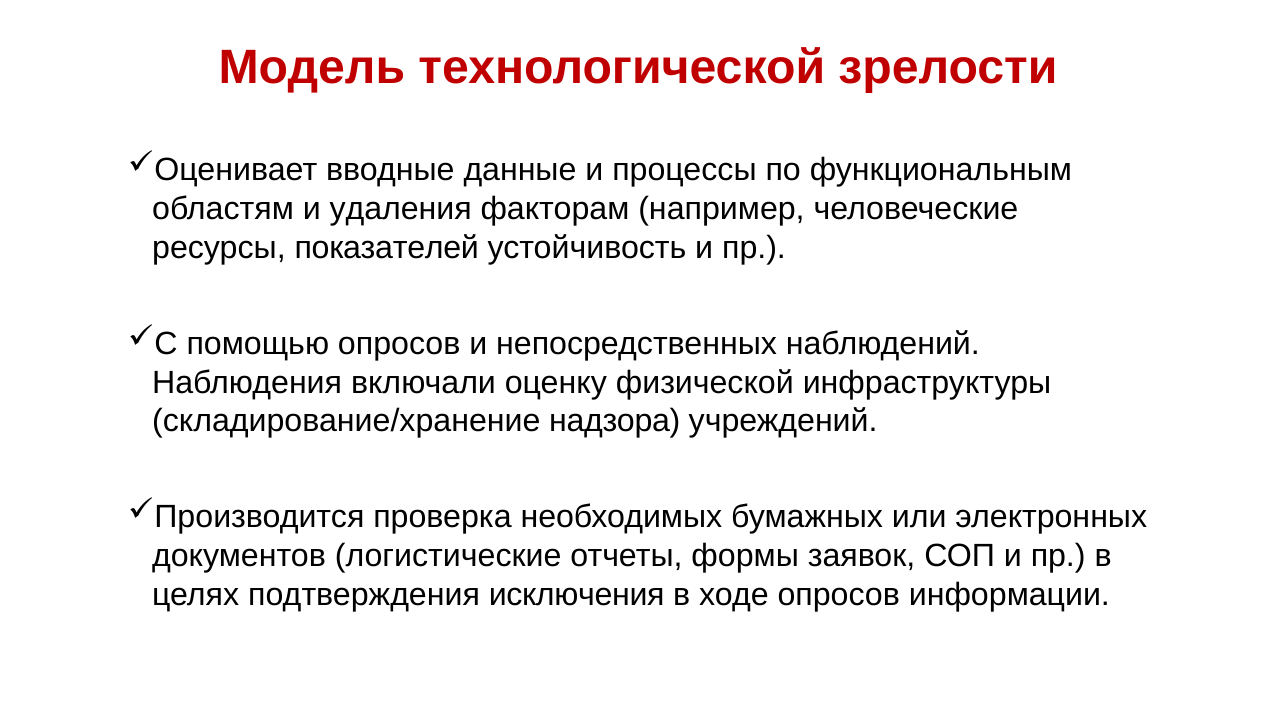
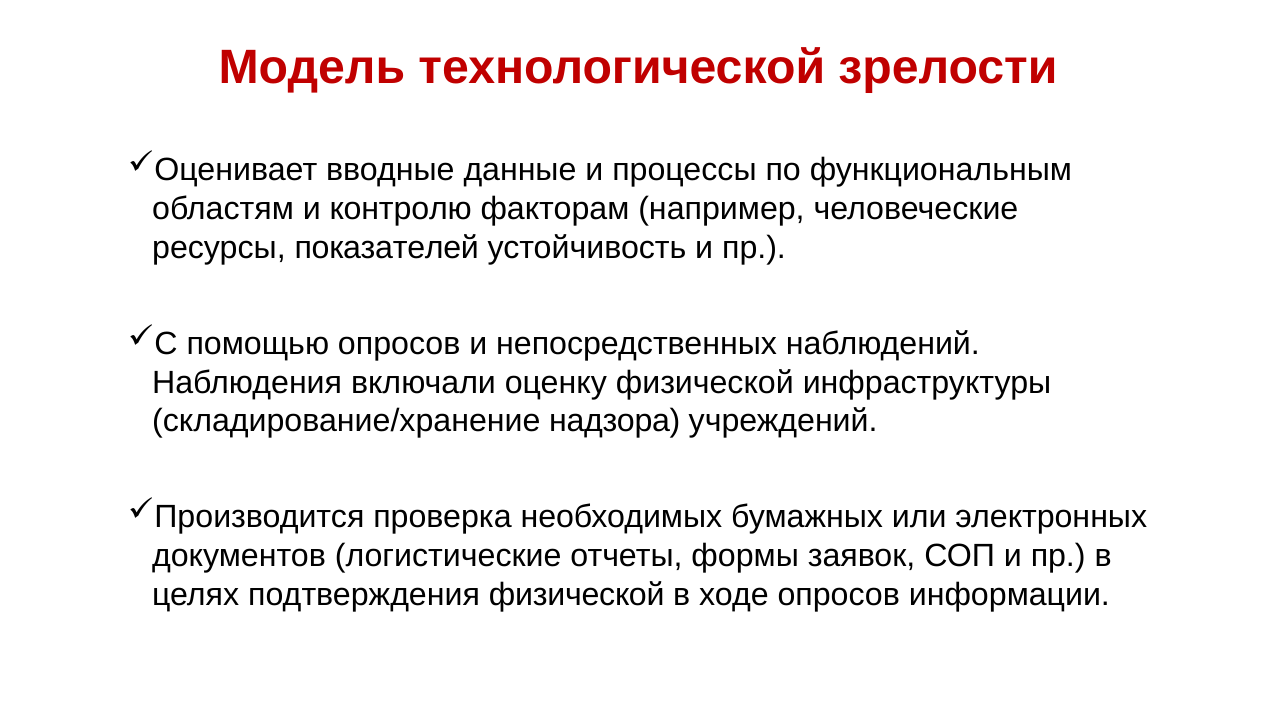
удаления: удаления -> контролю
подтверждения исключения: исключения -> физической
